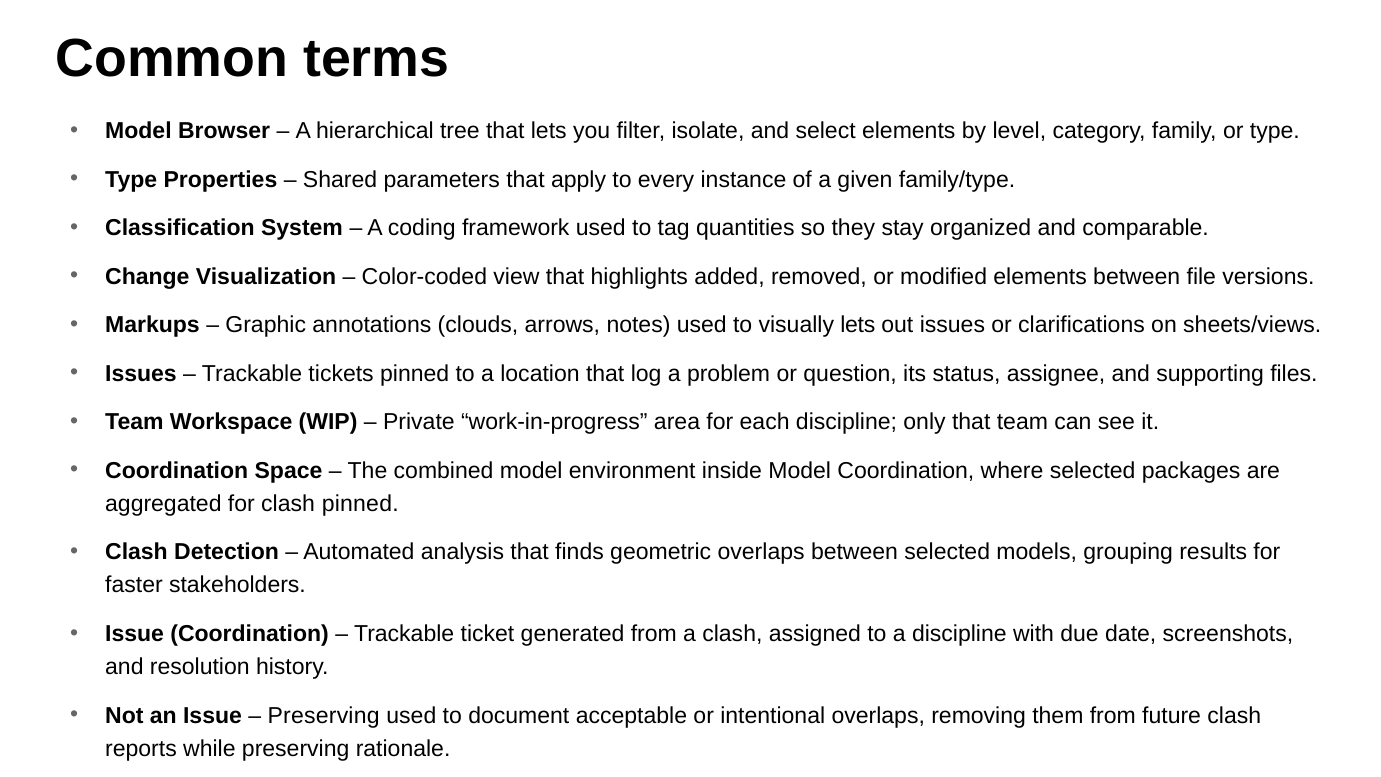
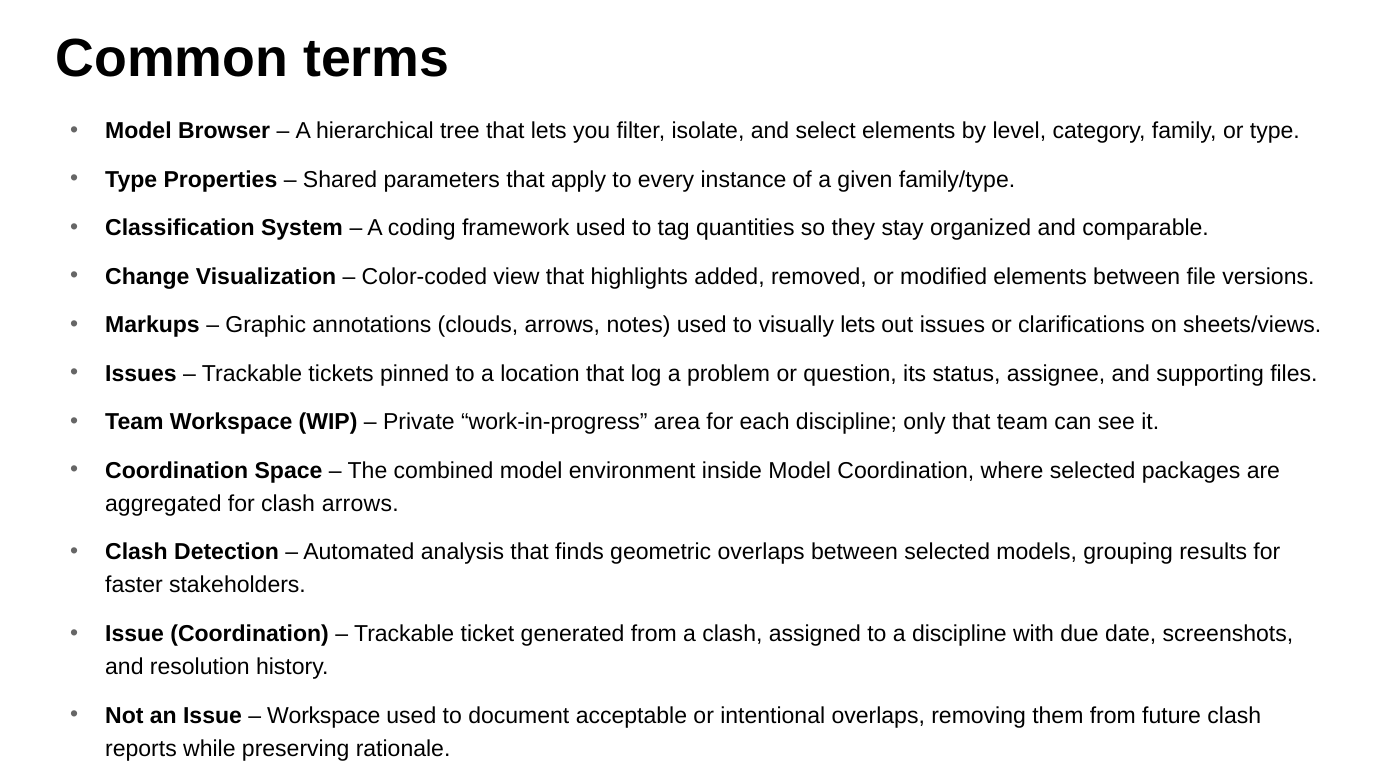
clash pinned: pinned -> arrows
Preserving at (324, 715): Preserving -> Workspace
